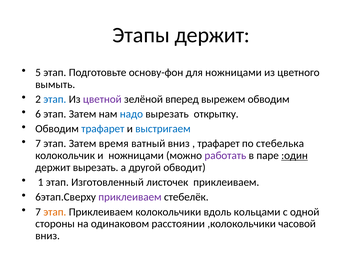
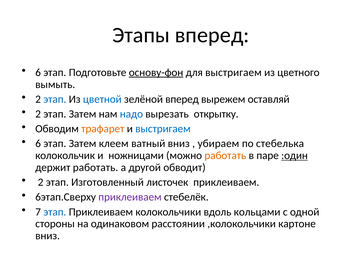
Этапы держит: держит -> вперед
5 at (38, 73): 5 -> 6
основу-фон underline: none -> present
для ножницами: ножницами -> выстригаем
цветной colour: purple -> blue
вырежем обводим: обводим -> оставляй
6 at (38, 114): 6 -> 2
трафарет at (103, 129) colour: blue -> orange
7 at (38, 144): 7 -> 6
время: время -> клеем
трафарет at (219, 144): трафарет -> убираем
работать at (225, 156) colour: purple -> orange
держит вырезать: вырезать -> работать
1 at (41, 183): 1 -> 2
этап at (55, 212) colour: orange -> blue
часовой: часовой -> картоне
